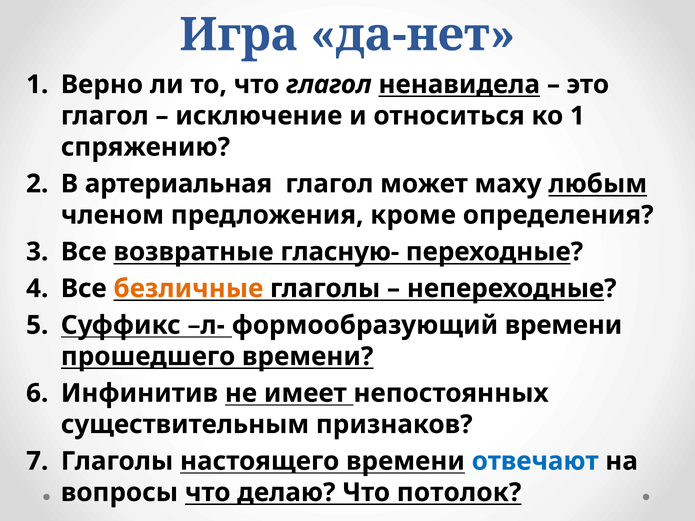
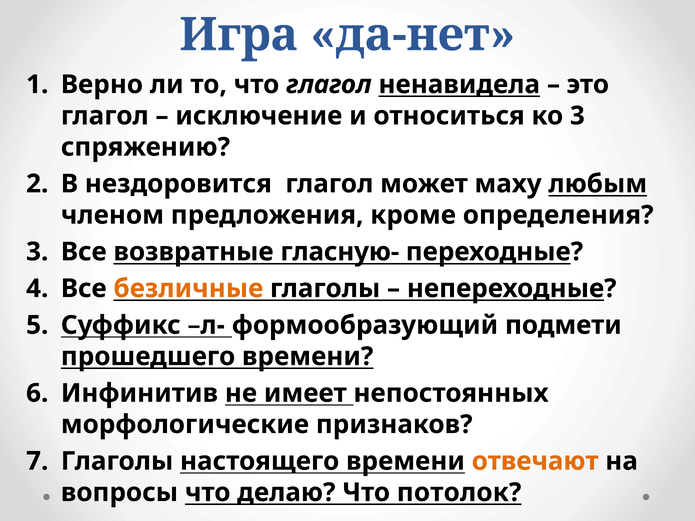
ко 1: 1 -> 3
артериальная: артериальная -> нездоровится
формообразующий времени: времени -> подмети
существительным: существительным -> морфологические
отвечают colour: blue -> orange
